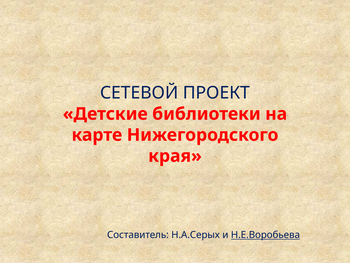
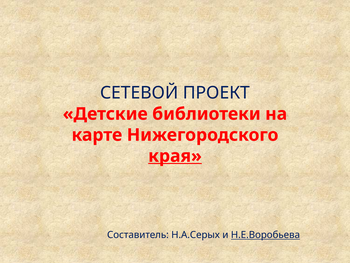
края underline: none -> present
